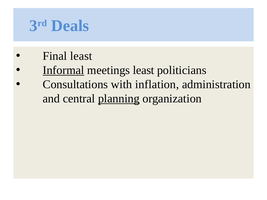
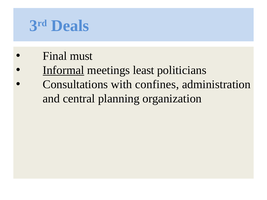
Final least: least -> must
inflation: inflation -> confines
planning underline: present -> none
